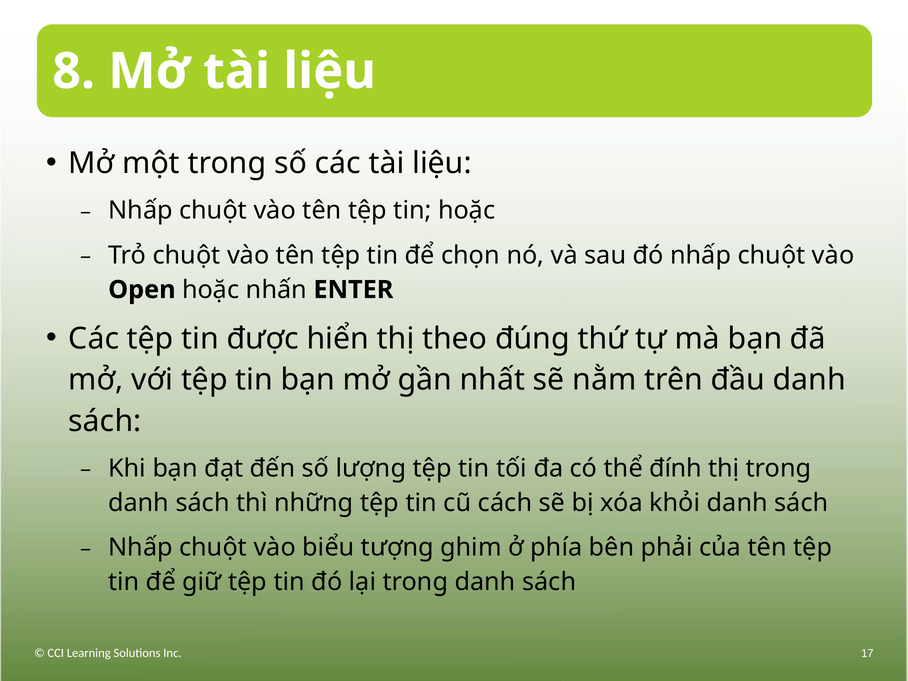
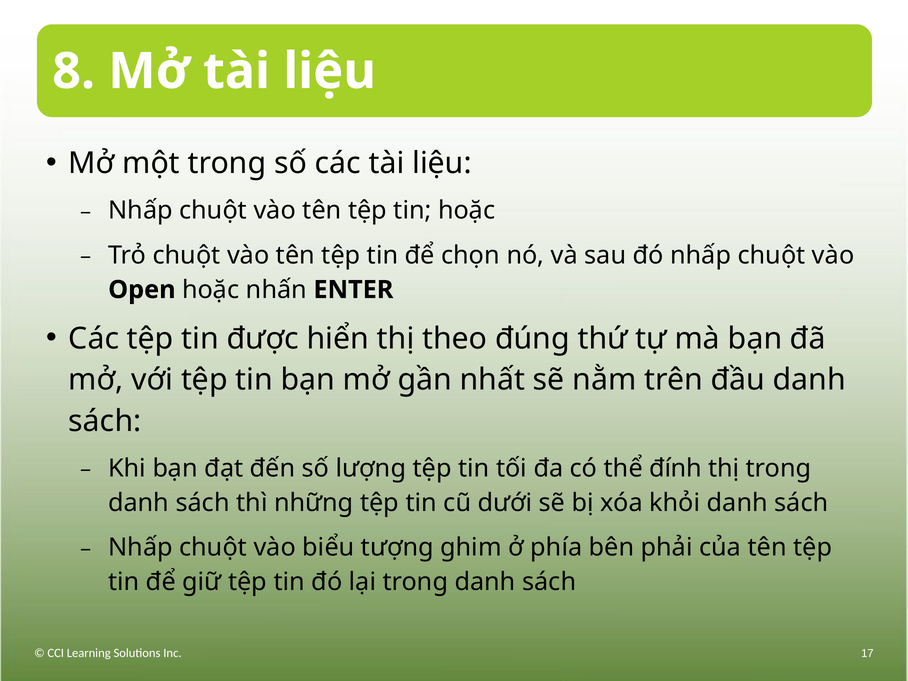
cách: cách -> dưới
